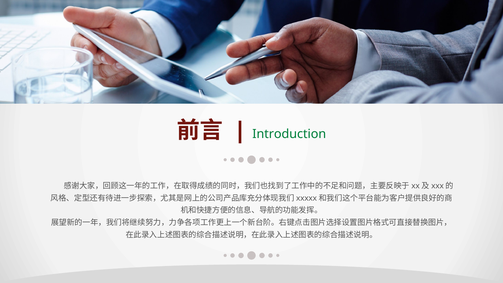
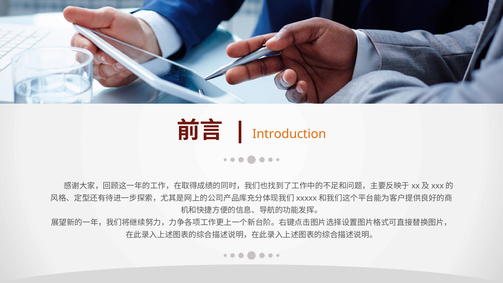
Introduction colour: green -> orange
